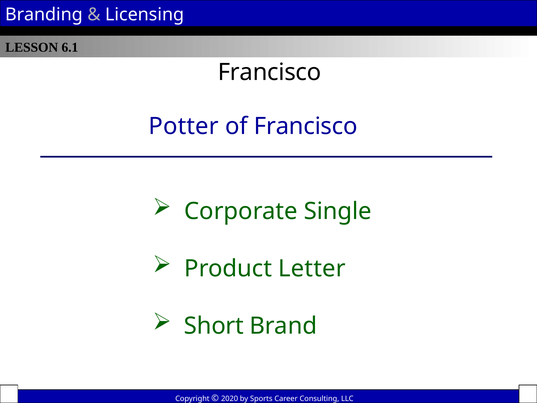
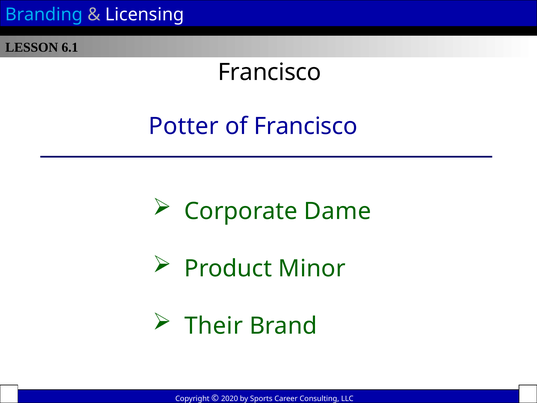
Branding colour: white -> light blue
Single: Single -> Dame
Letter: Letter -> Minor
Short: Short -> Their
